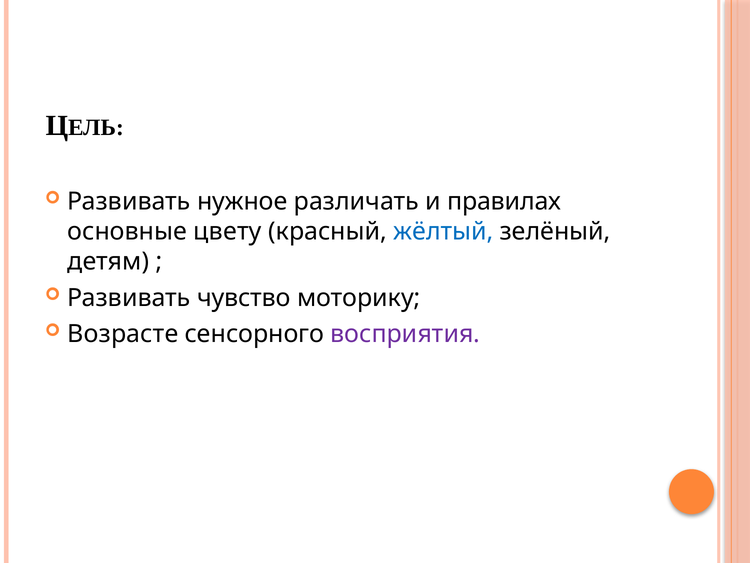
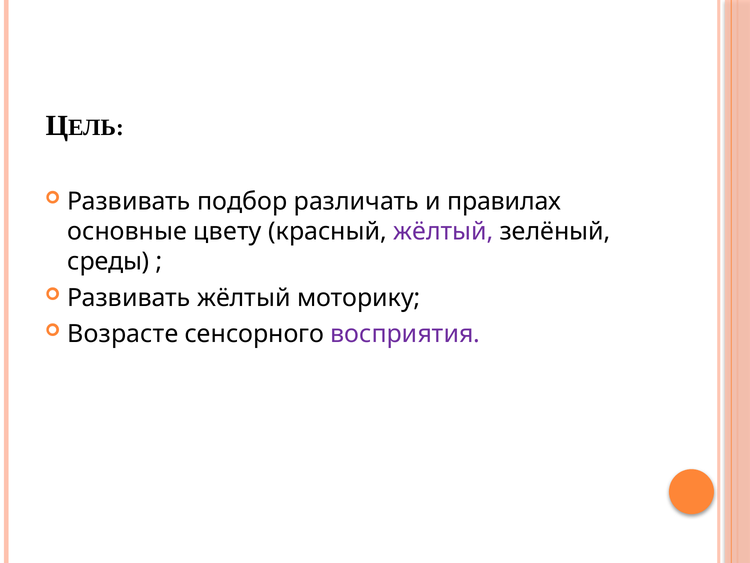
нужное: нужное -> подбор
жёлтый at (443, 231) colour: blue -> purple
детям: детям -> среды
Развивать чувство: чувство -> жёлтый
